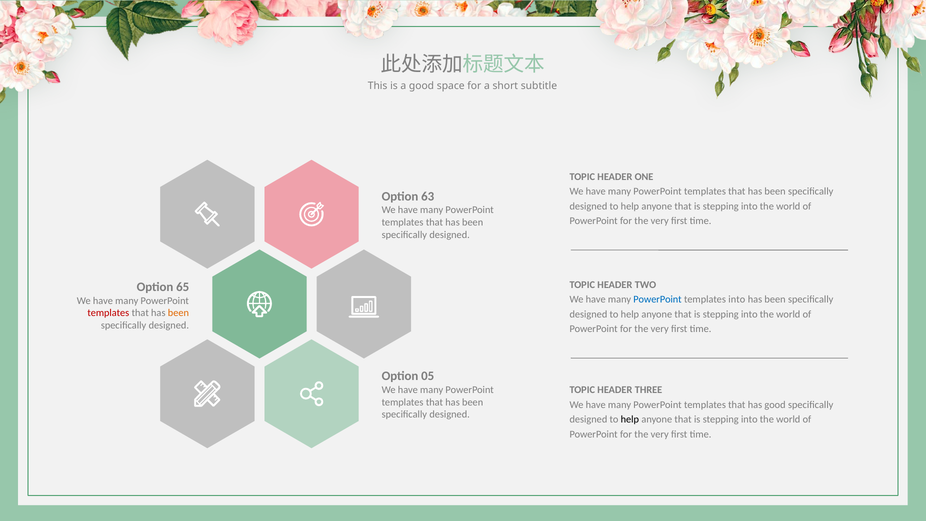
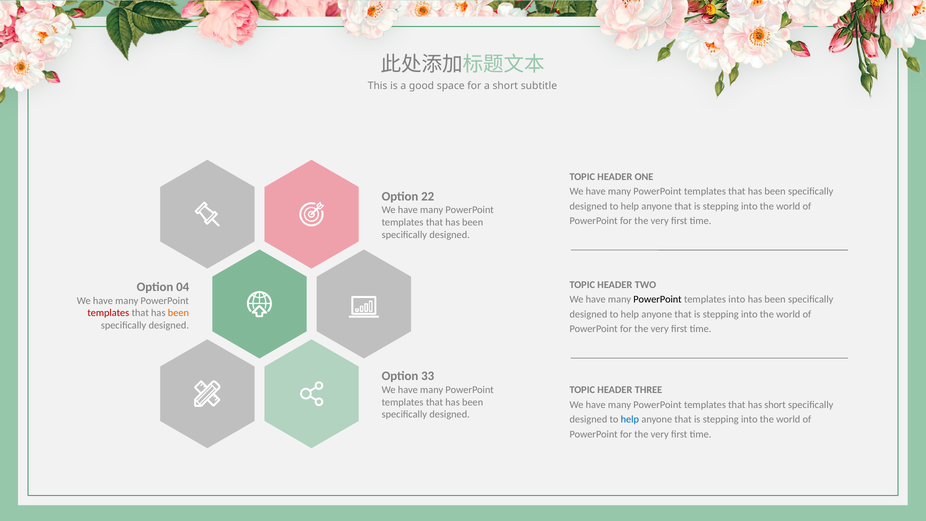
63: 63 -> 22
65: 65 -> 04
PowerPoint at (658, 299) colour: blue -> black
05: 05 -> 33
has good: good -> short
help at (630, 419) colour: black -> blue
